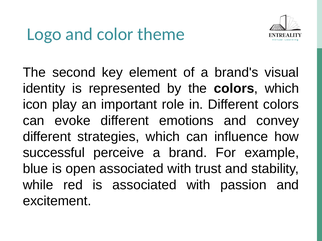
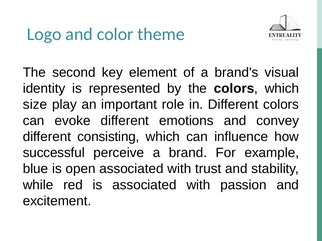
icon: icon -> size
strategies: strategies -> consisting
